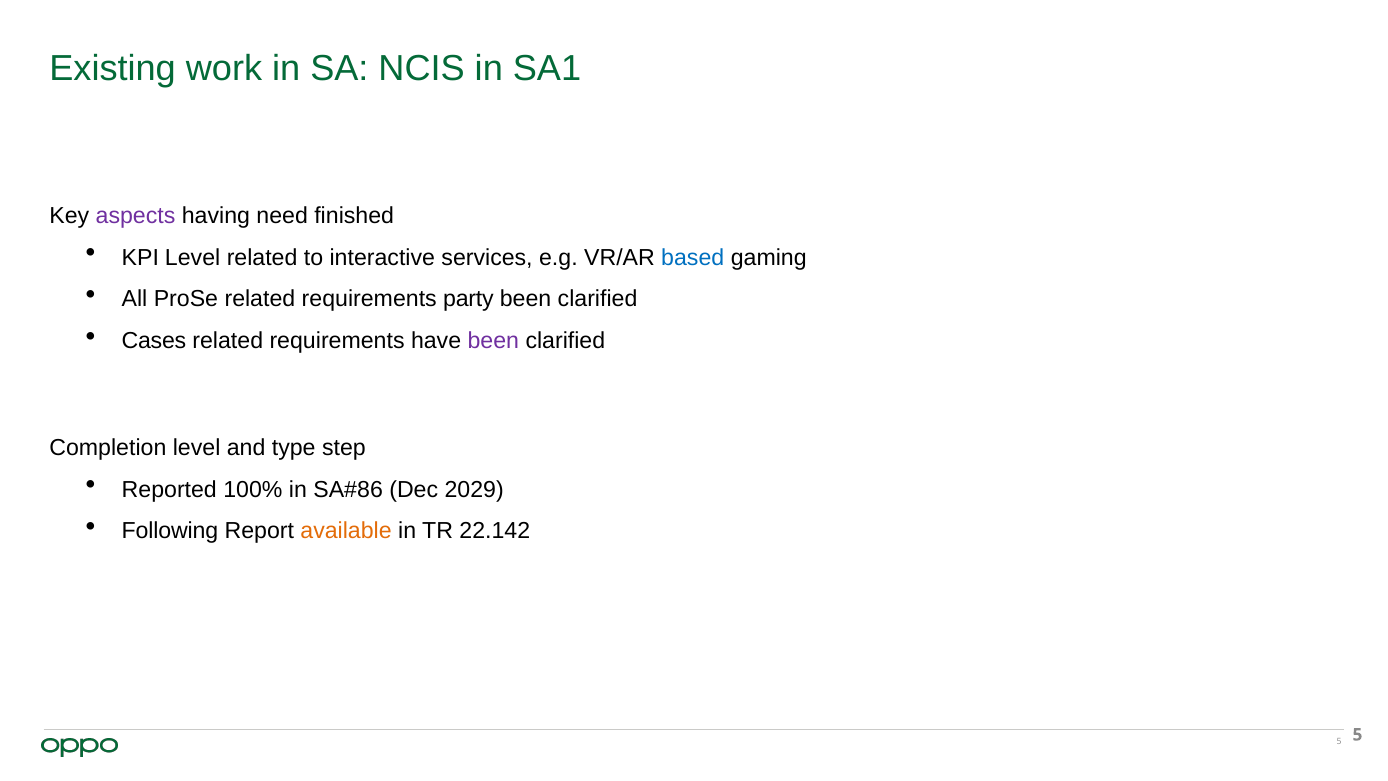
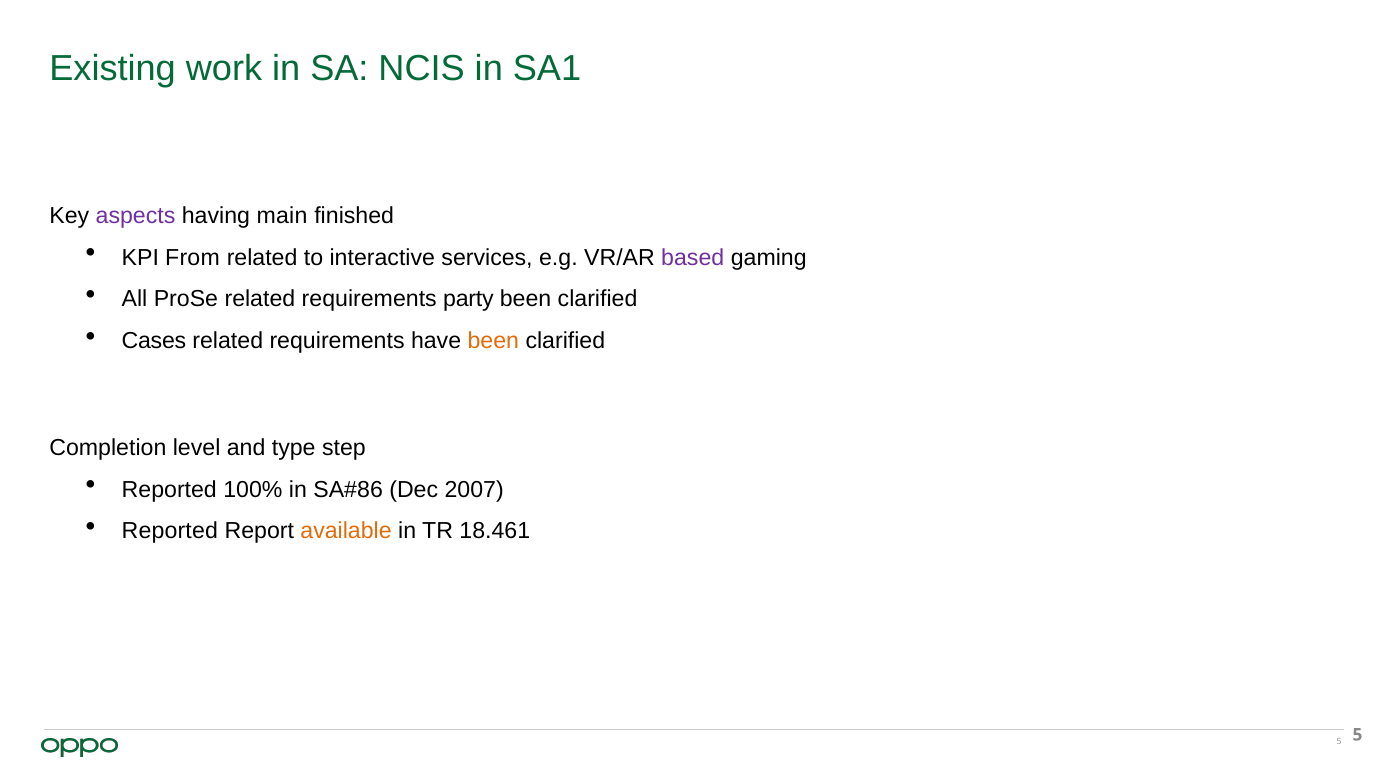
need: need -> main
KPI Level: Level -> From
based colour: blue -> purple
been at (493, 341) colour: purple -> orange
2029: 2029 -> 2007
Following at (170, 531): Following -> Reported
22.142: 22.142 -> 18.461
